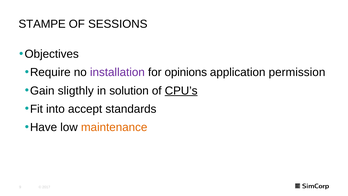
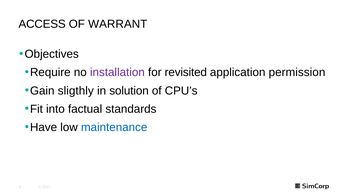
STAMPE: STAMPE -> ACCESS
SESSIONS: SESSIONS -> WARRANT
opinions: opinions -> revisited
CPU’s underline: present -> none
accept: accept -> factual
maintenance colour: orange -> blue
